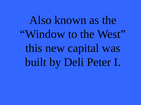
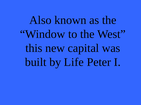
Deli: Deli -> Life
